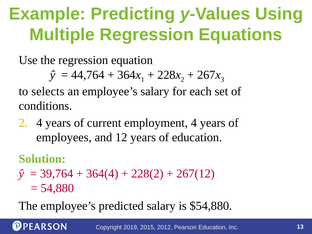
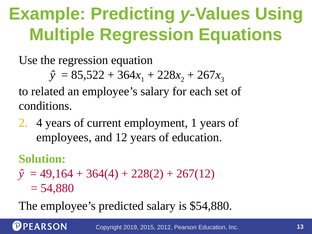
44,764: 44,764 -> 85,522
selects: selects -> related
employment 4: 4 -> 1
39,764: 39,764 -> 49,164
